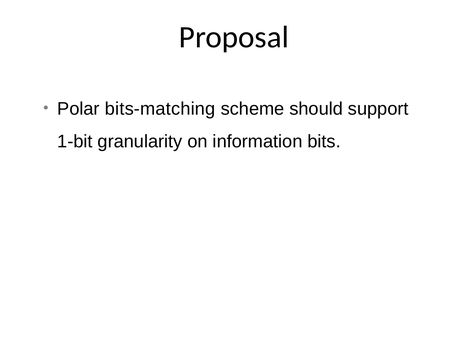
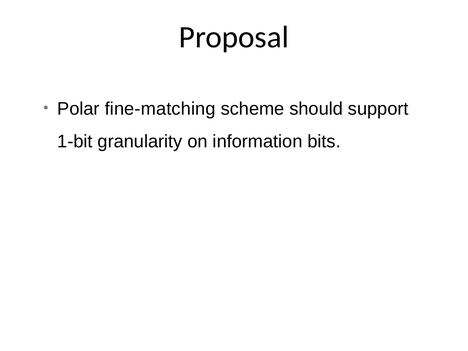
bits-matching: bits-matching -> fine-matching
